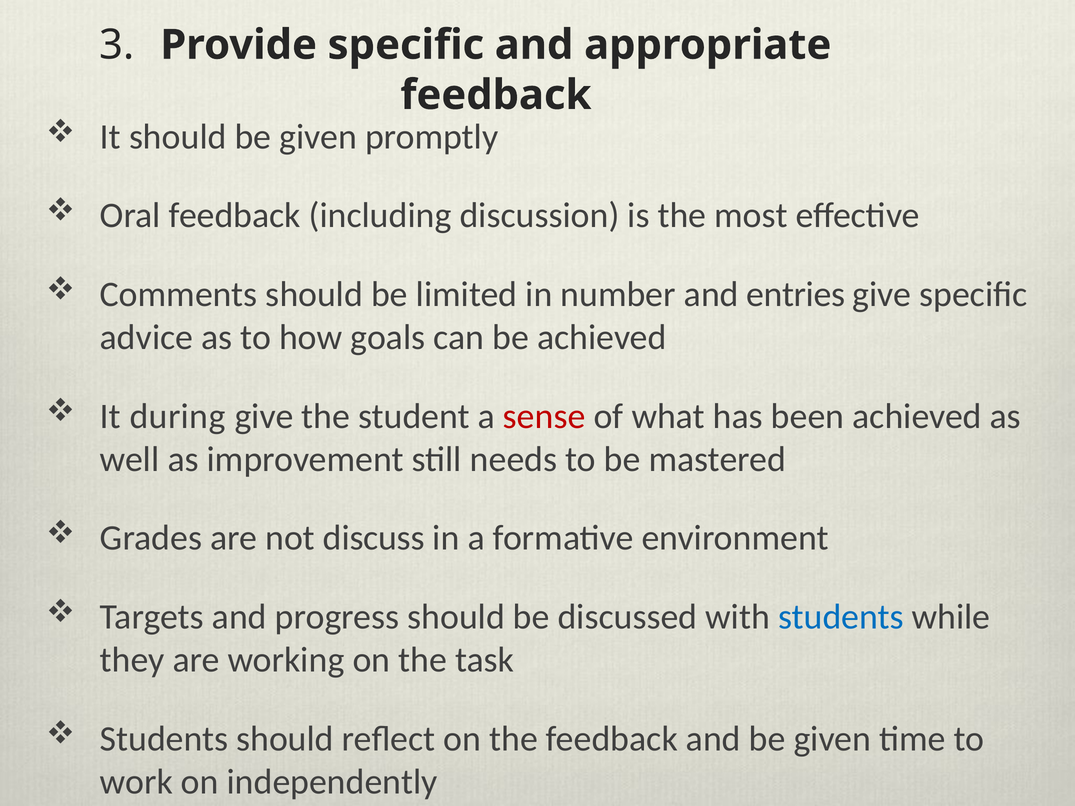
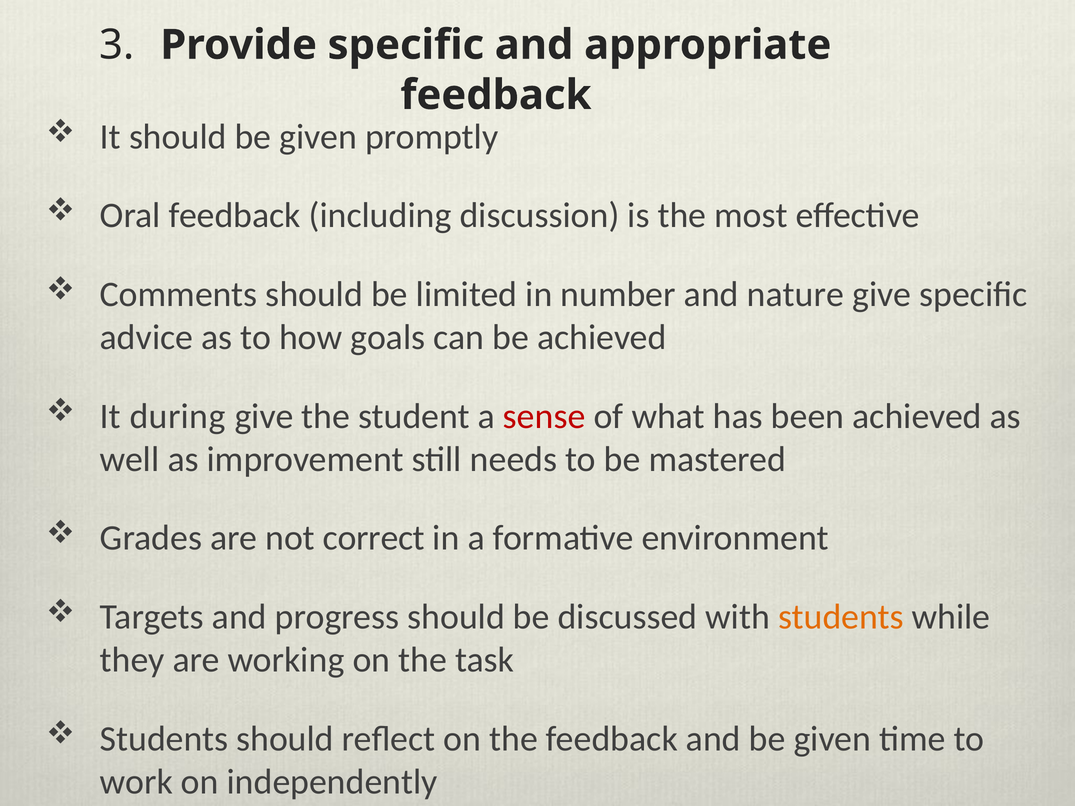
entries: entries -> nature
discuss: discuss -> correct
students at (841, 617) colour: blue -> orange
